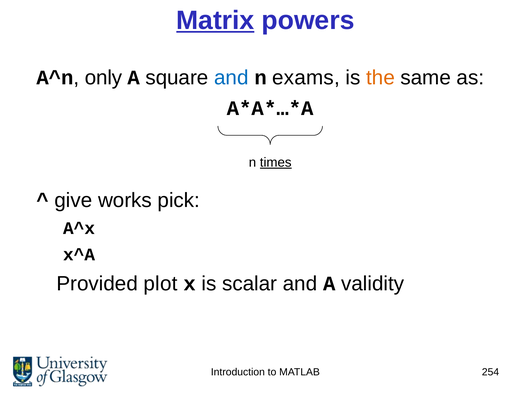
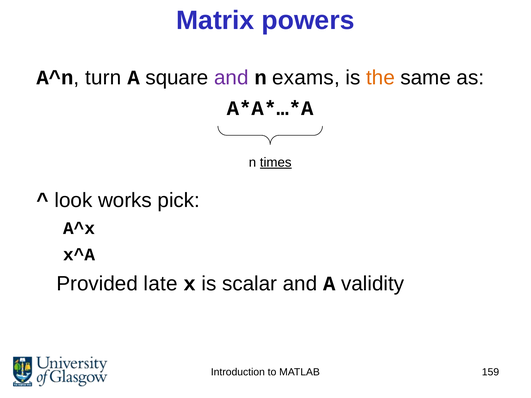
Matrix underline: present -> none
only: only -> turn
and at (231, 78) colour: blue -> purple
give: give -> look
plot: plot -> late
254: 254 -> 159
